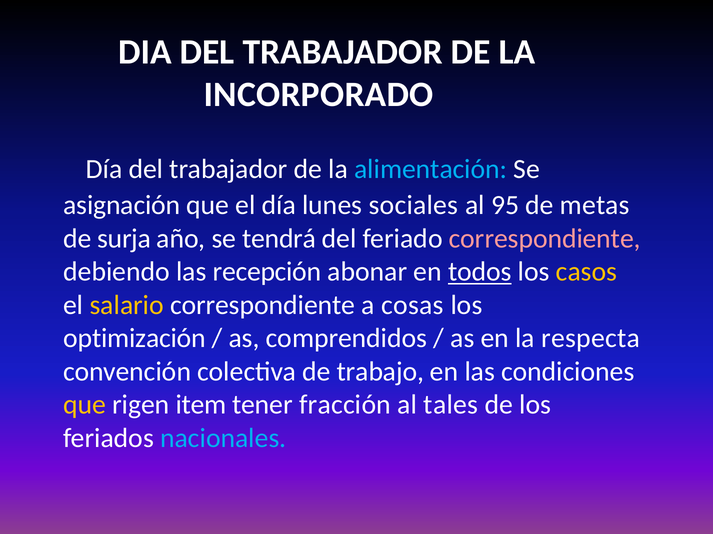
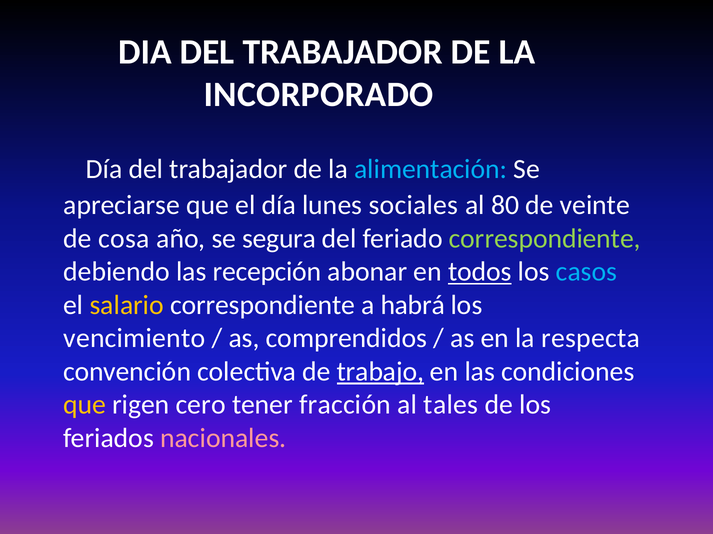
asignación: asignación -> apreciarse
95: 95 -> 80
metas: metas -> veinte
surja: surja -> cosa
tendrá: tendrá -> segura
correspondiente at (545, 239) colour: pink -> light green
casos colour: yellow -> light blue
cosas: cosas -> habrá
optimización: optimización -> vencimiento
trabajo underline: none -> present
item: item -> cero
nacionales colour: light blue -> pink
